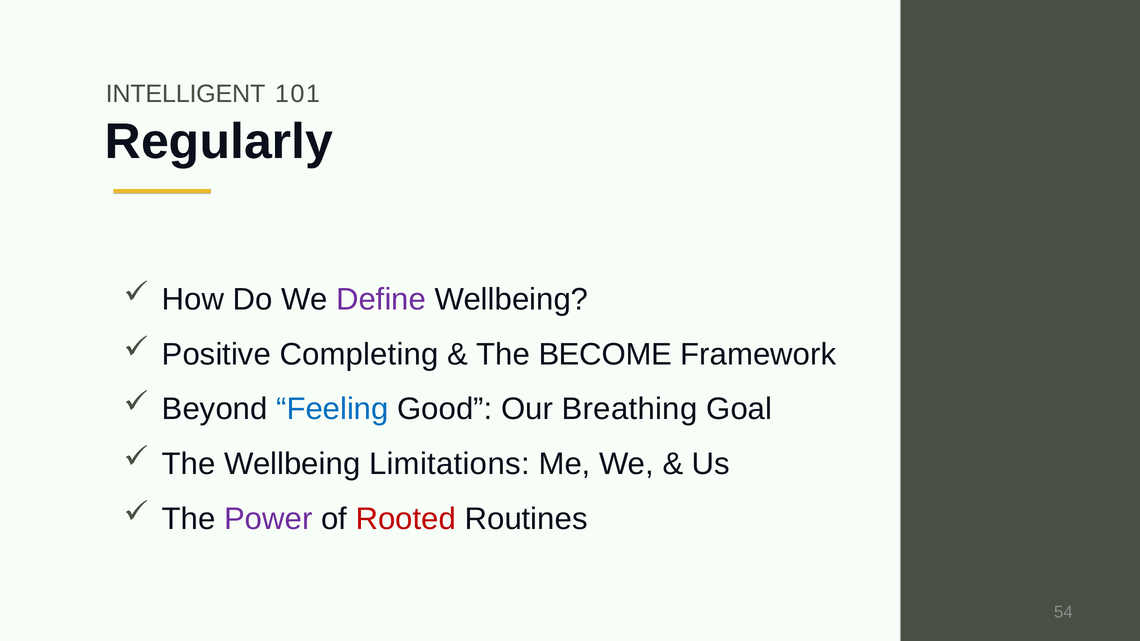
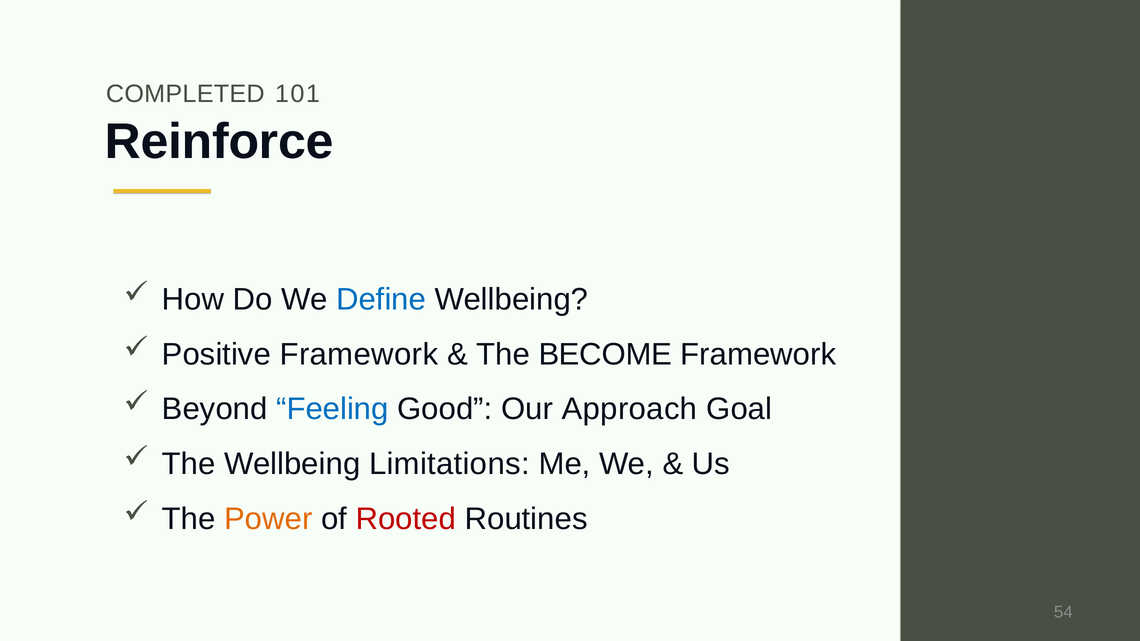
INTELLIGENT: INTELLIGENT -> COMPLETED
Regularly: Regularly -> Reinforce
Define colour: purple -> blue
Positive Completing: Completing -> Framework
Breathing: Breathing -> Approach
Power colour: purple -> orange
